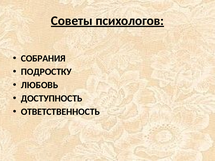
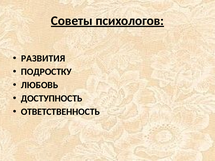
СОБРАНИЯ: СОБРАНИЯ -> РАЗВИТИЯ
